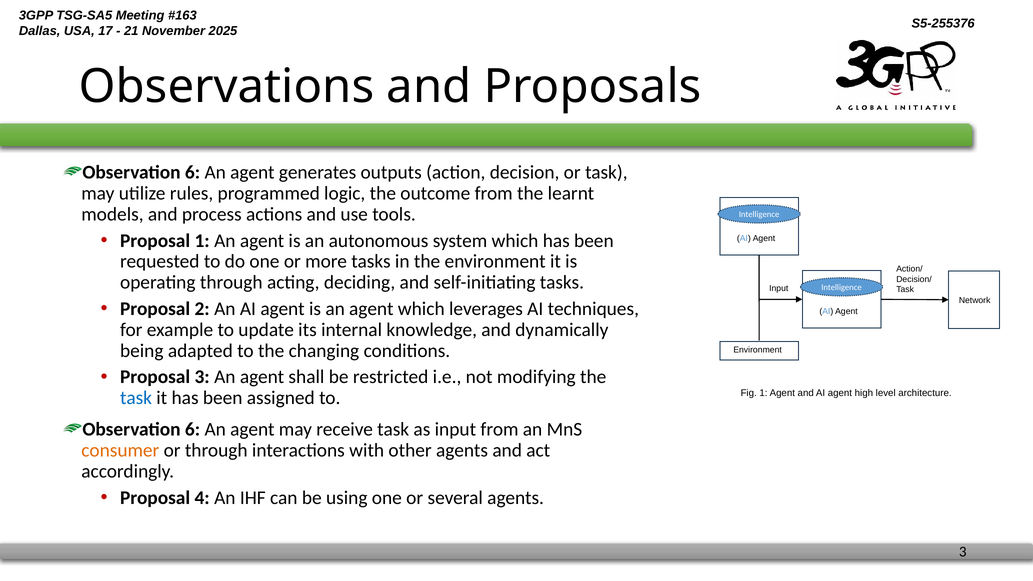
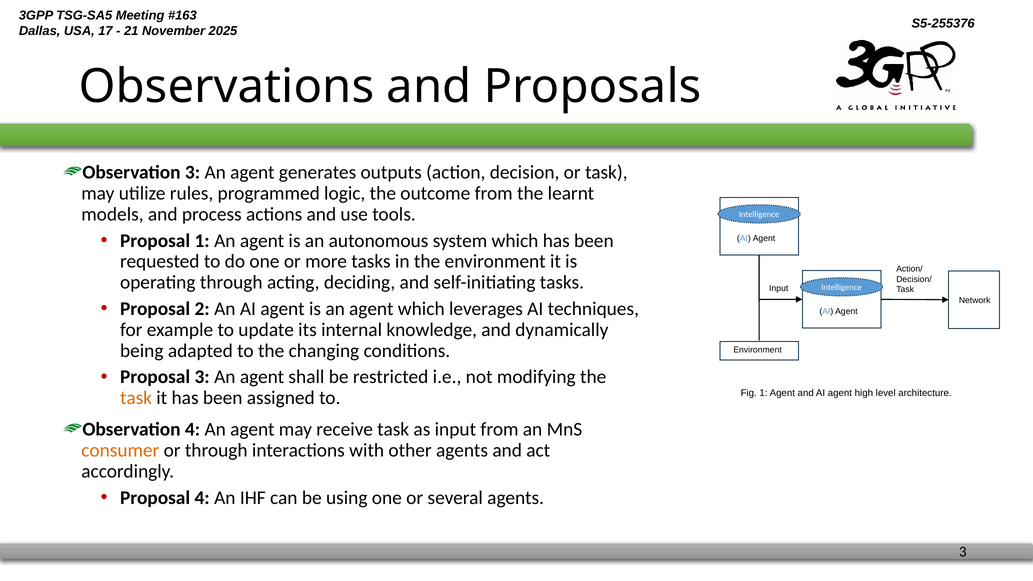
6 at (193, 173): 6 -> 3
task at (136, 398) colour: blue -> orange
6 at (193, 430): 6 -> 4
